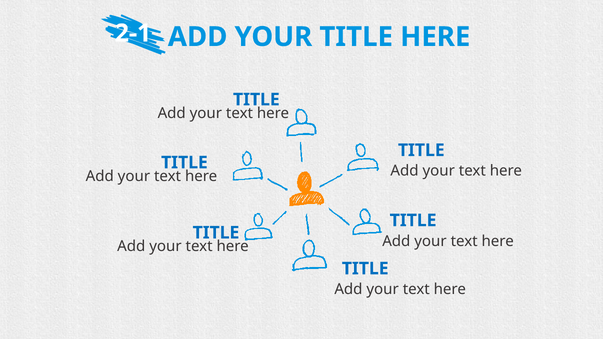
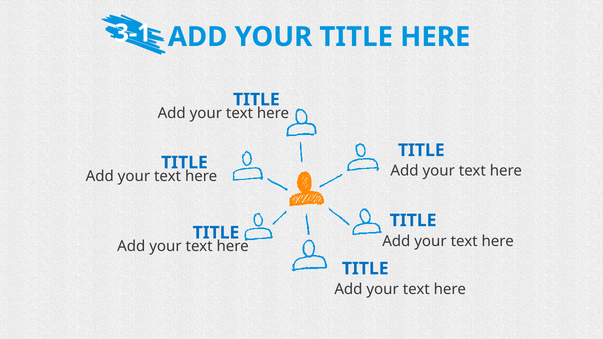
2-1: 2-1 -> 3-1
